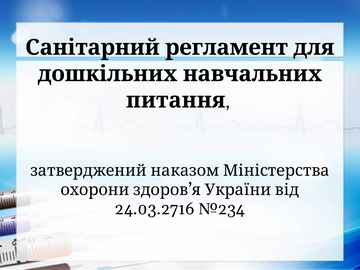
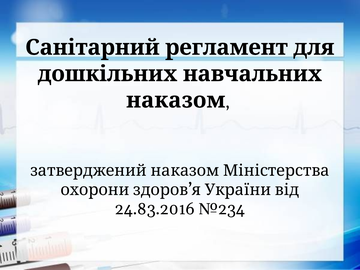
питання: питання -> наказом
24.03.2716: 24.03.2716 -> 24.83.2016
